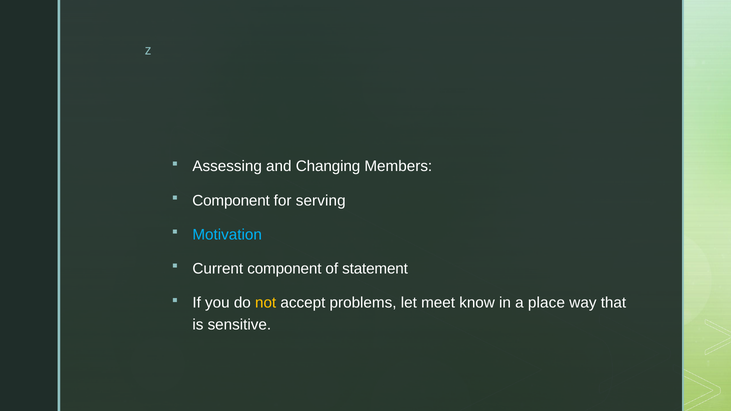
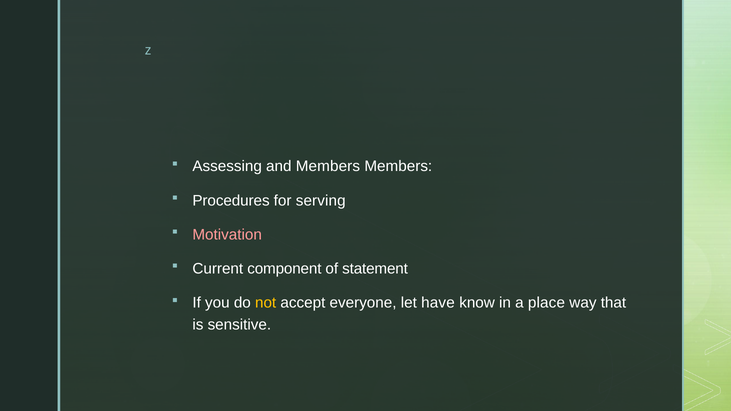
and Changing: Changing -> Members
Component at (231, 201): Component -> Procedures
Motivation colour: light blue -> pink
problems: problems -> everyone
meet: meet -> have
